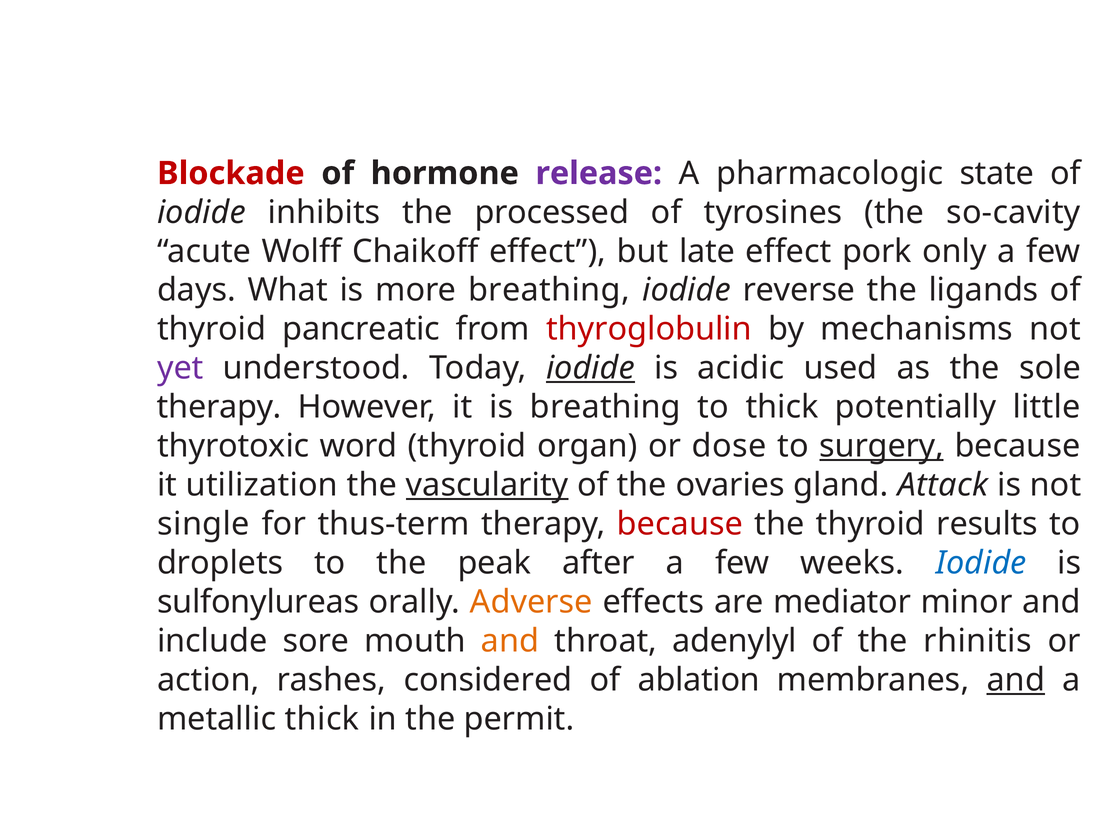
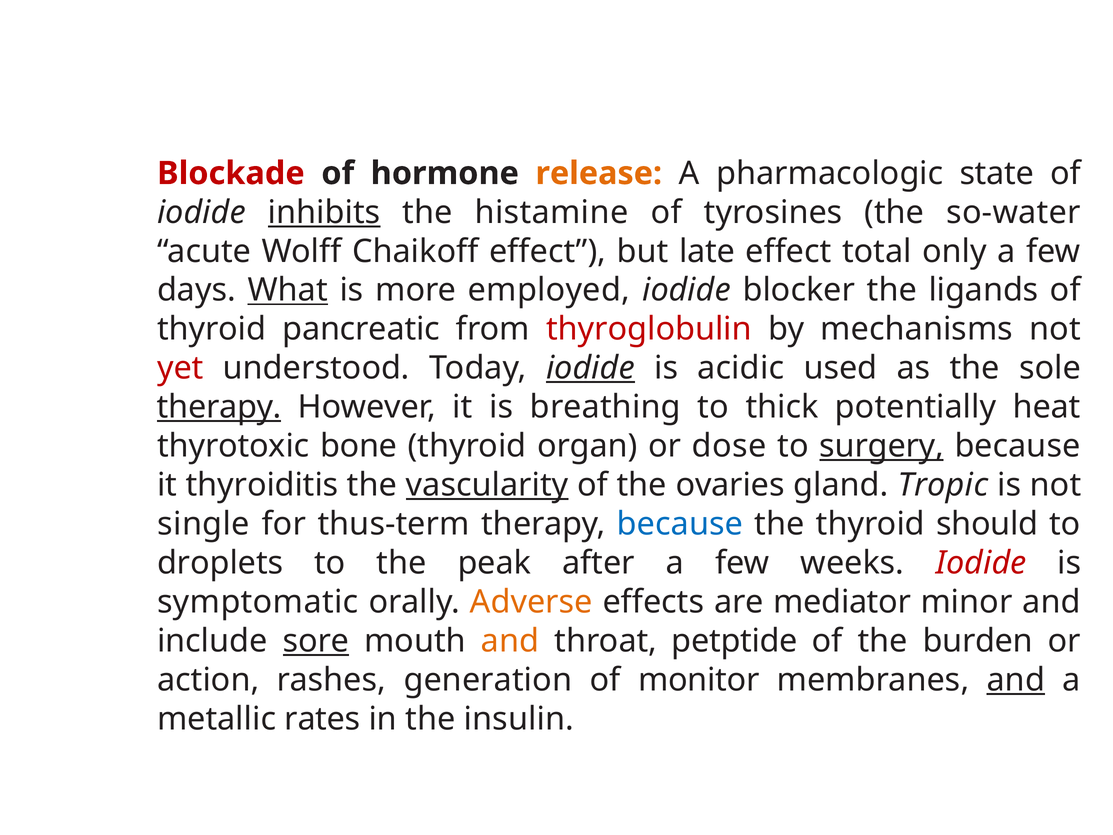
release colour: purple -> orange
inhibits underline: none -> present
processed: processed -> histamine
so-cavity: so-cavity -> so-water
pork: pork -> total
What underline: none -> present
more breathing: breathing -> employed
reverse: reverse -> blocker
yet colour: purple -> red
therapy at (219, 407) underline: none -> present
little: little -> heat
word: word -> bone
utilization: utilization -> thyroiditis
Attack: Attack -> Tropic
because at (680, 524) colour: red -> blue
results: results -> should
Iodide at (981, 563) colour: blue -> red
sulfonylureas: sulfonylureas -> symptomatic
sore underline: none -> present
adenylyl: adenylyl -> petptide
rhinitis: rhinitis -> burden
considered: considered -> generation
ablation: ablation -> monitor
metallic thick: thick -> rates
permit: permit -> insulin
